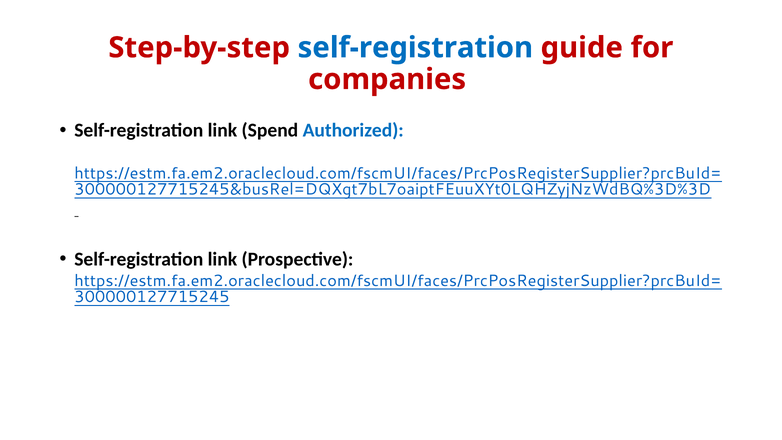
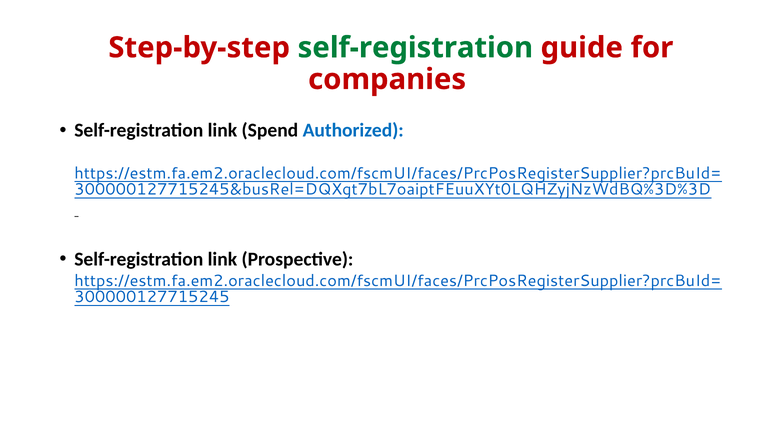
self-registration at (415, 48) colour: blue -> green
